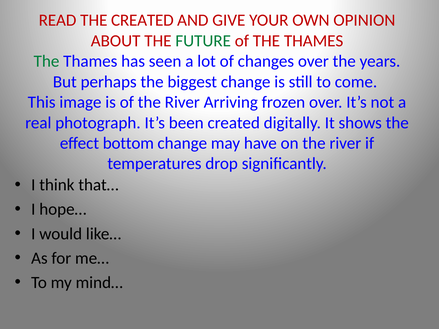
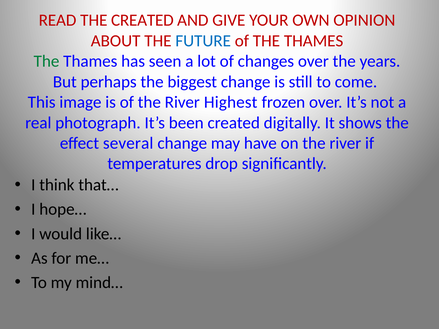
FUTURE colour: green -> blue
Arriving: Arriving -> Highest
bottom: bottom -> several
